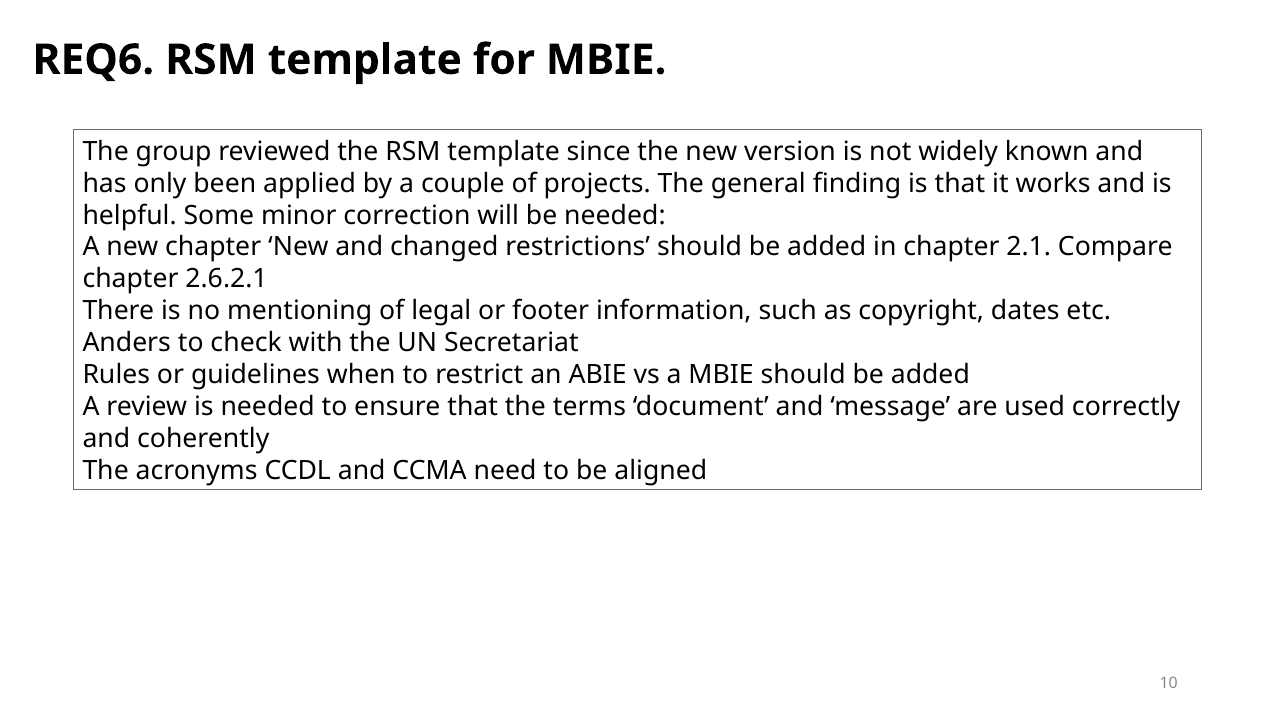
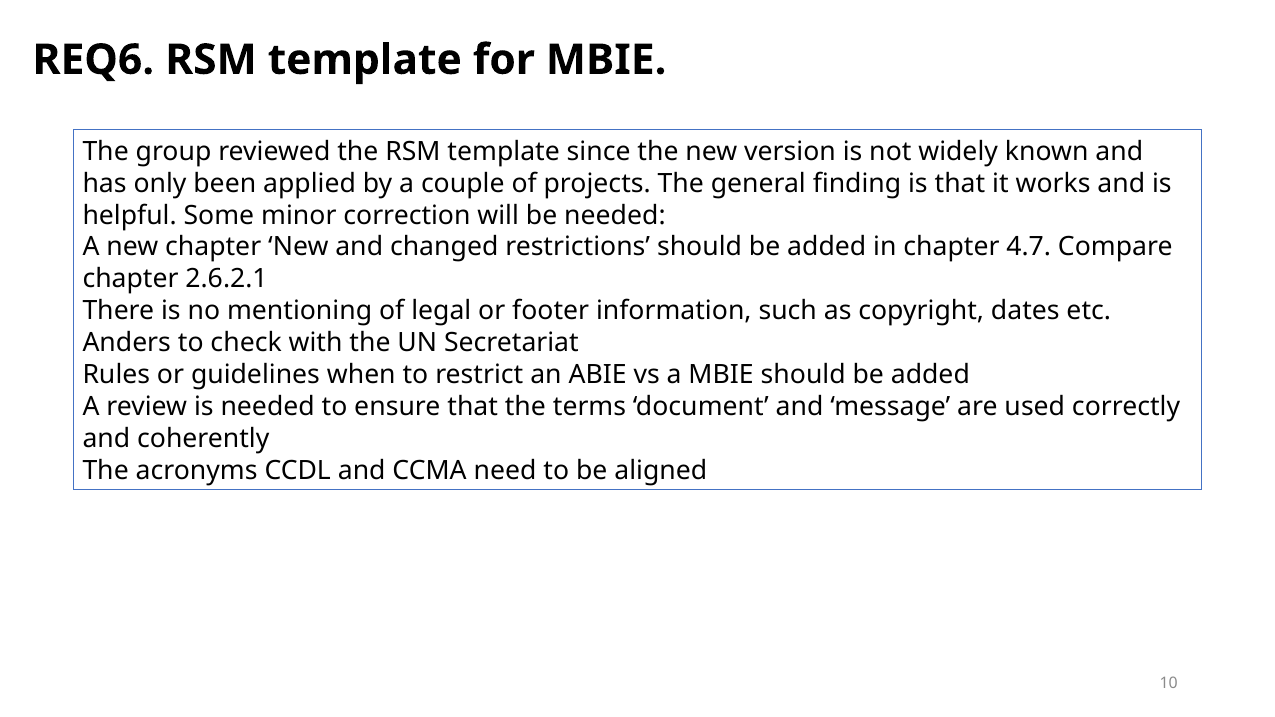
2.1: 2.1 -> 4.7
